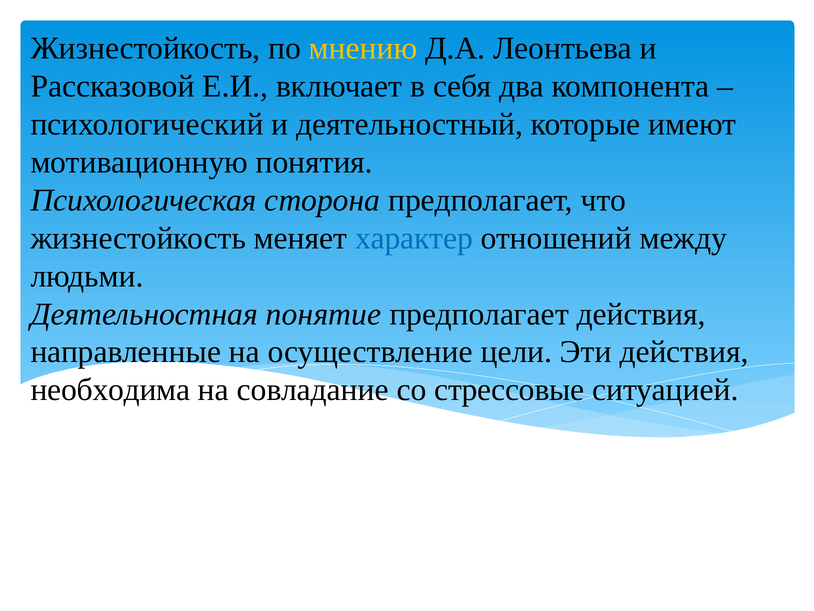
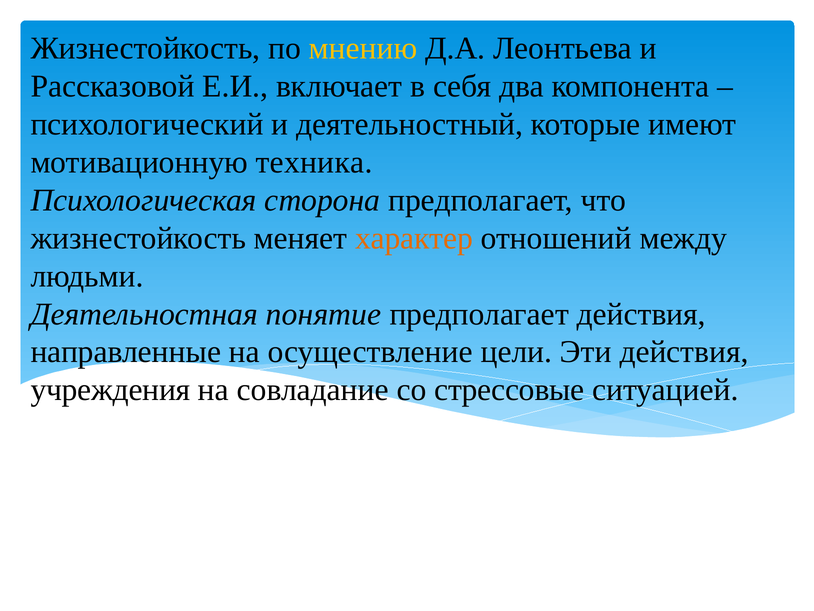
понятия: понятия -> техника
характер colour: blue -> orange
необходима: необходима -> учреждения
